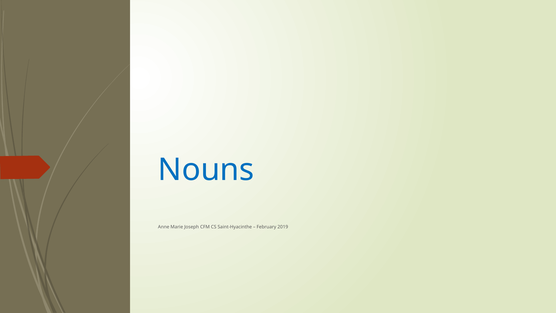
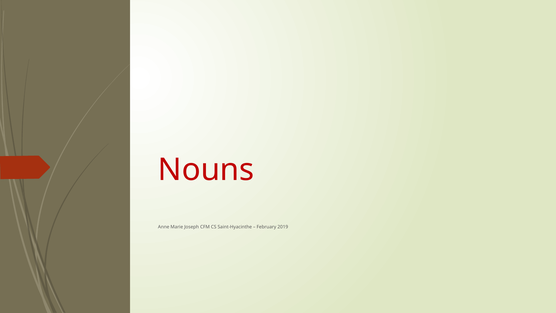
Nouns colour: blue -> red
